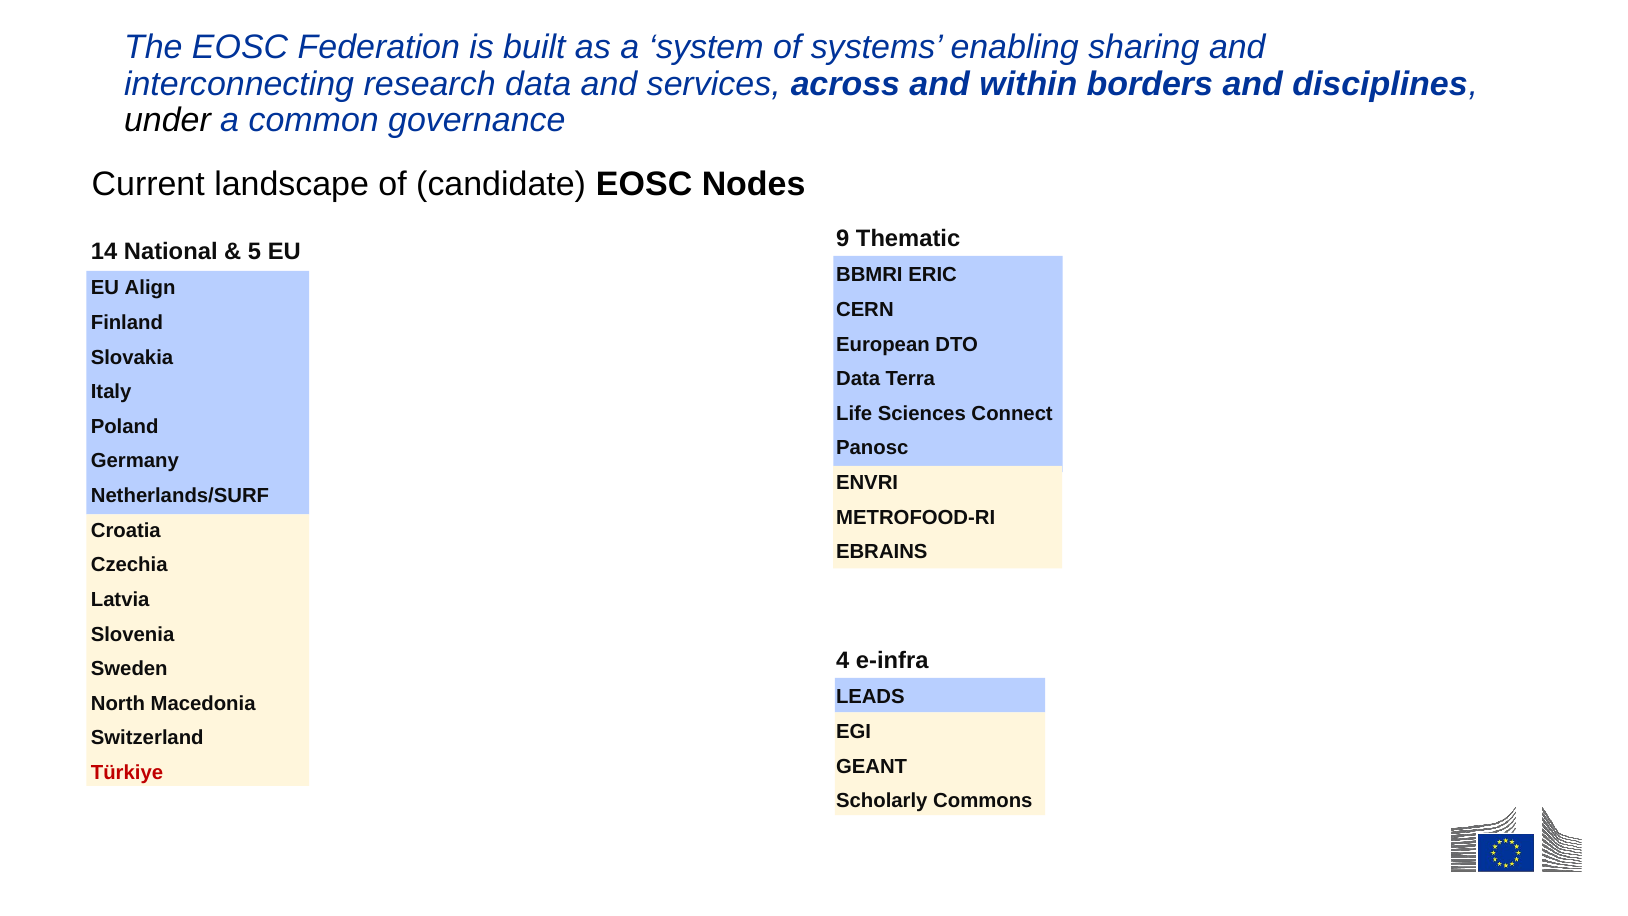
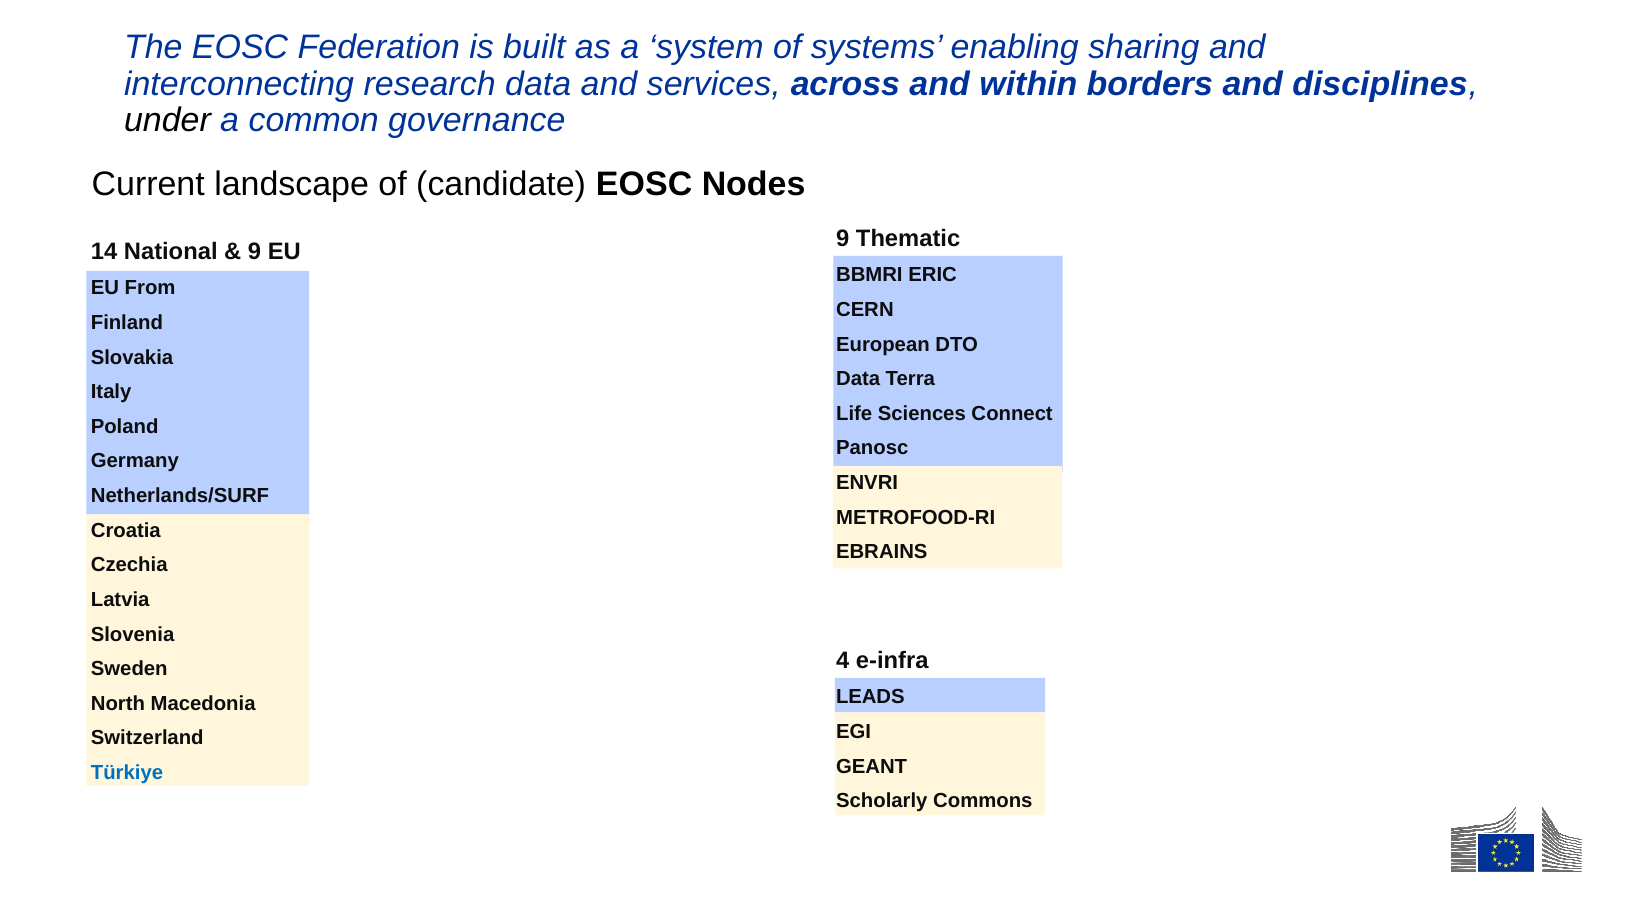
5 at (255, 252): 5 -> 9
Align: Align -> From
Türkiye colour: red -> blue
